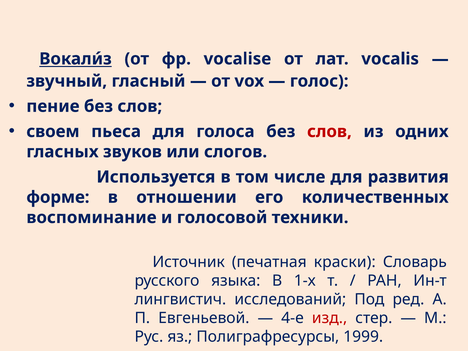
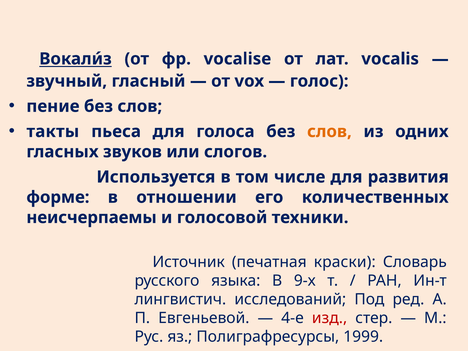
своем: своем -> такты
слов at (329, 131) colour: red -> orange
воспоминание: воспоминание -> неисчерпаемы
1-х: 1-х -> 9-х
